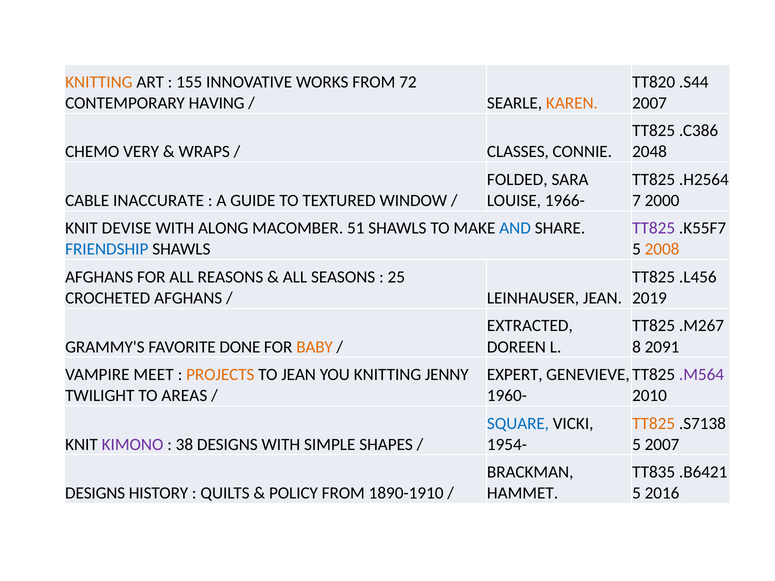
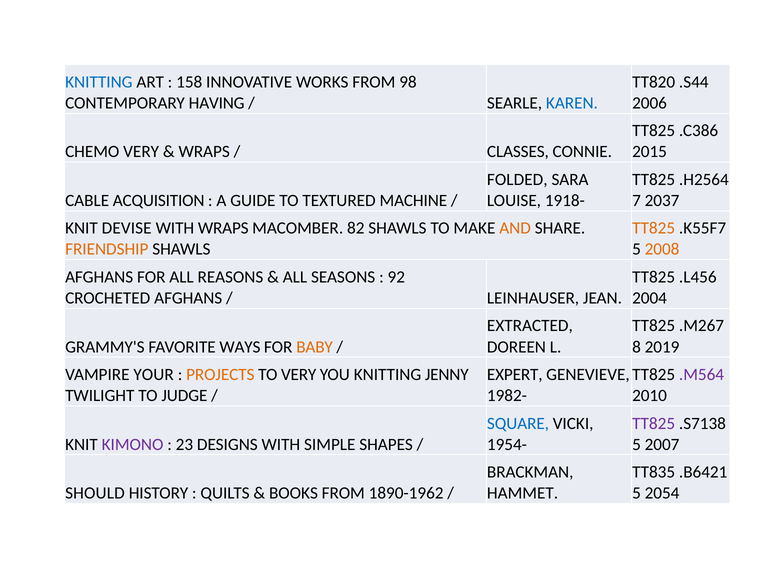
KNITTING at (99, 82) colour: orange -> blue
155: 155 -> 158
72: 72 -> 98
KAREN colour: orange -> blue
2007 at (650, 103): 2007 -> 2006
2048: 2048 -> 2015
INACCURATE: INACCURATE -> ACQUISITION
WINDOW: WINDOW -> MACHINE
1966-: 1966- -> 1918-
2000: 2000 -> 2037
WITH ALONG: ALONG -> WRAPS
51: 51 -> 82
AND colour: blue -> orange
TT825 at (654, 228) colour: purple -> orange
FRIENDSHIP colour: blue -> orange
25: 25 -> 92
2019: 2019 -> 2004
DONE: DONE -> WAYS
2091: 2091 -> 2019
MEET: MEET -> YOUR
TO JEAN: JEAN -> VERY
AREAS: AREAS -> JUDGE
1960-: 1960- -> 1982-
TT825 at (654, 424) colour: orange -> purple
38: 38 -> 23
DESIGNS at (95, 493): DESIGNS -> SHOULD
POLICY: POLICY -> BOOKS
1890-1910: 1890-1910 -> 1890-1962
2016: 2016 -> 2054
